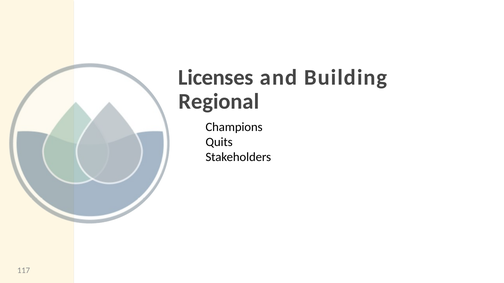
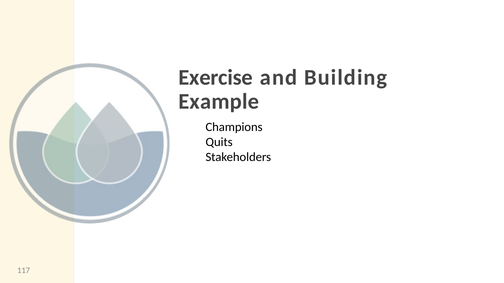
Licenses: Licenses -> Exercise
Regional: Regional -> Example
